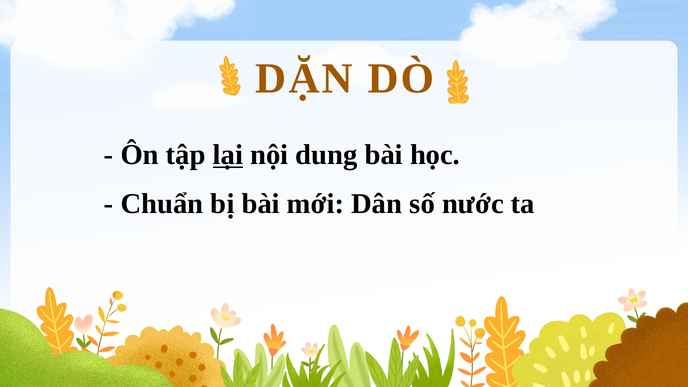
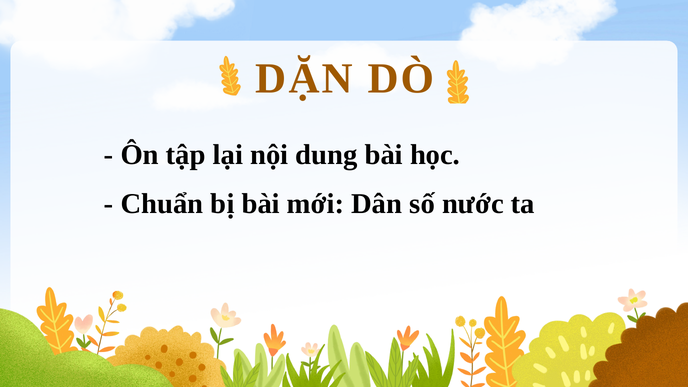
lại underline: present -> none
